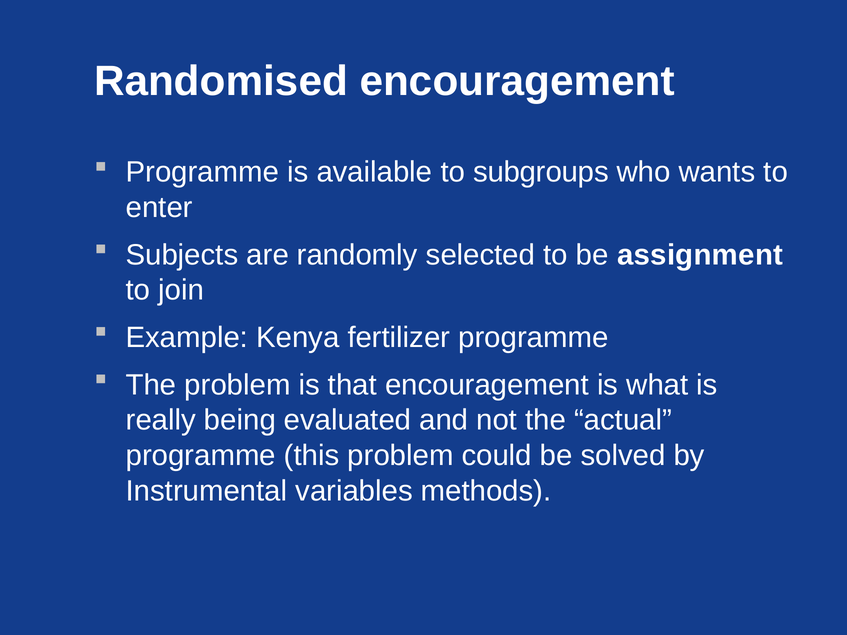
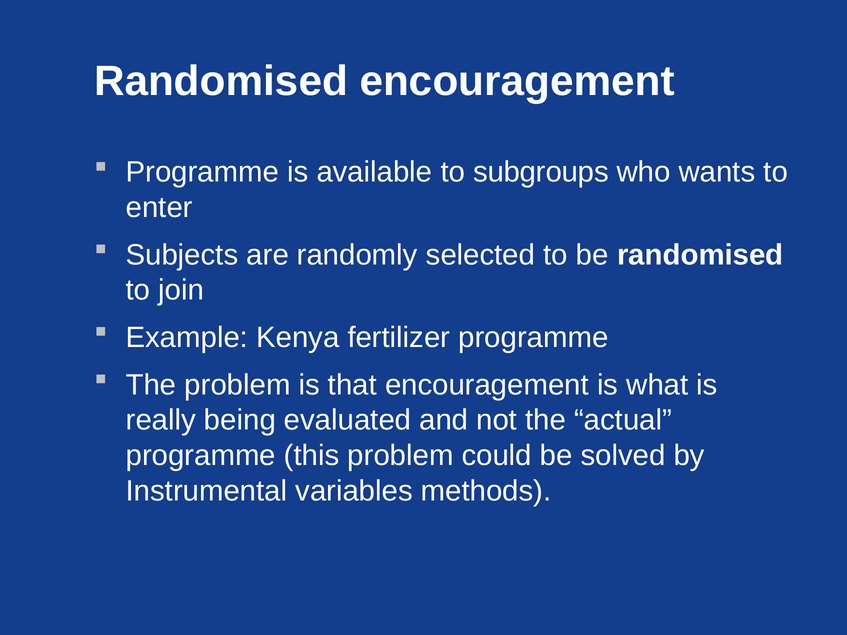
be assignment: assignment -> randomised
